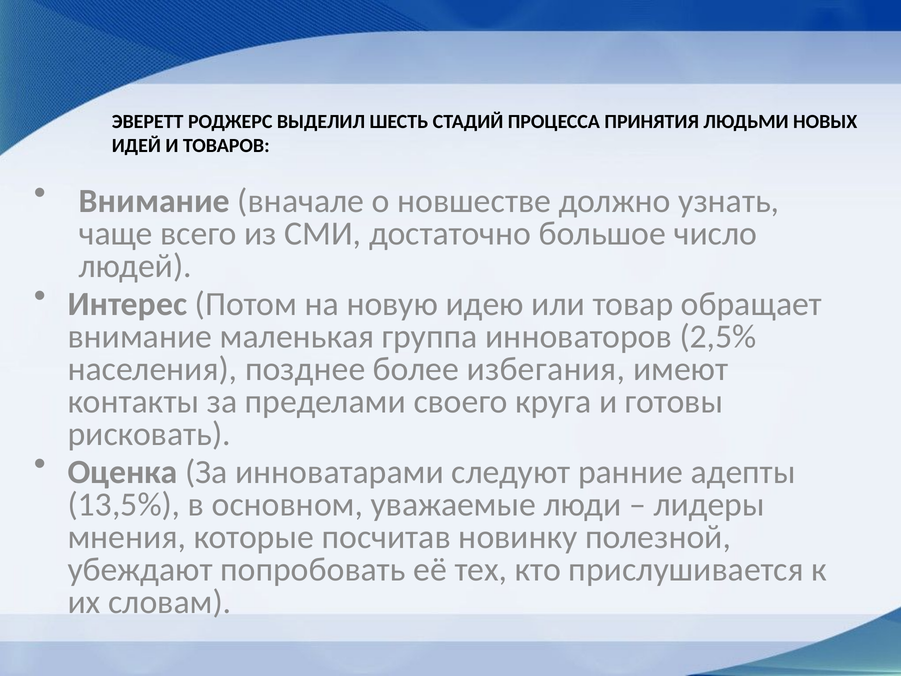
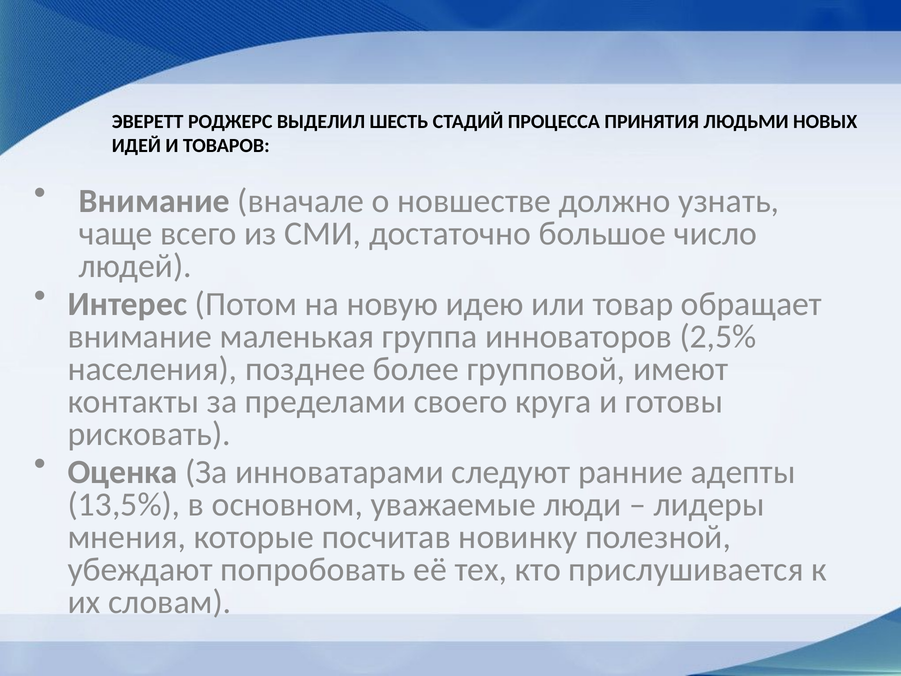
избегания: избегания -> групповой
